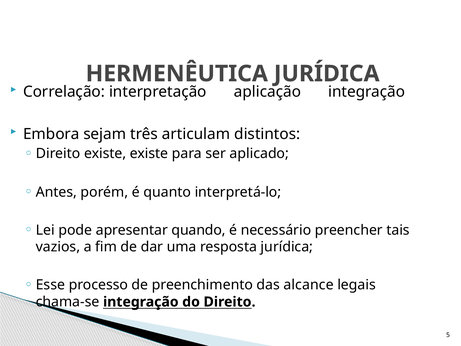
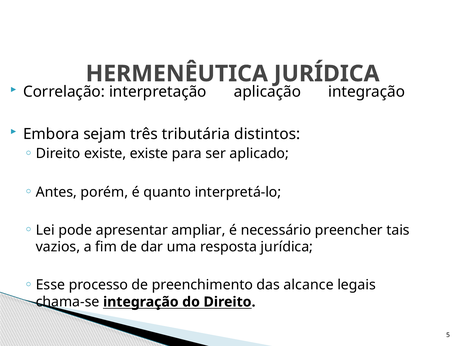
articulam: articulam -> tributária
quando: quando -> ampliar
